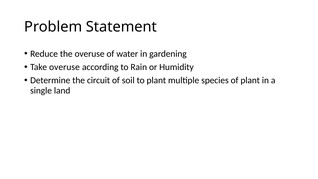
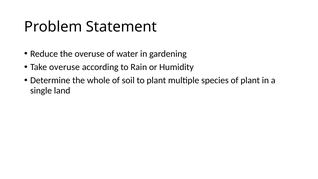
circuit: circuit -> whole
